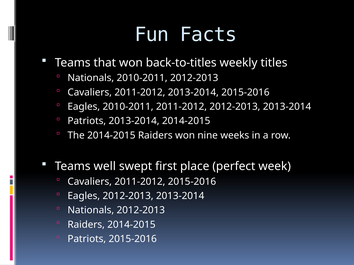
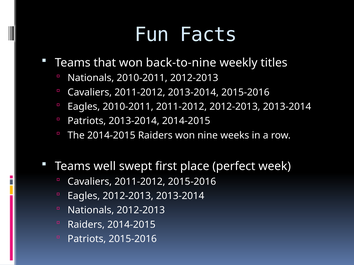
back-to-titles: back-to-titles -> back-to-nine
